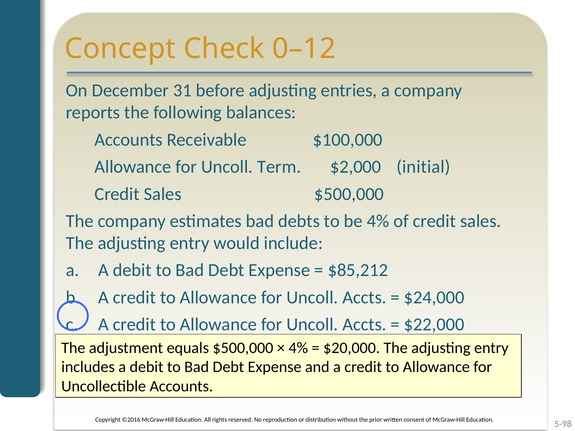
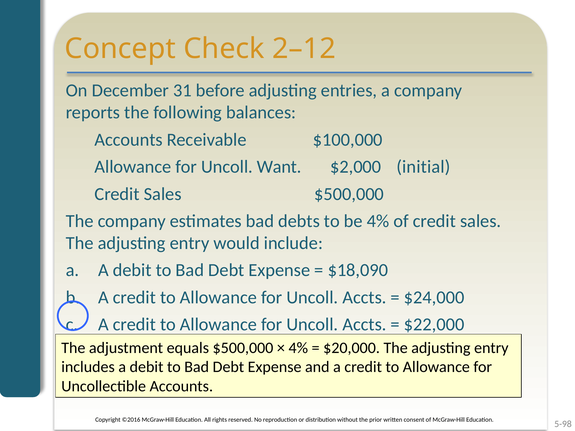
0–12: 0–12 -> 2–12
Term: Term -> Want
$85,212: $85,212 -> $18,090
